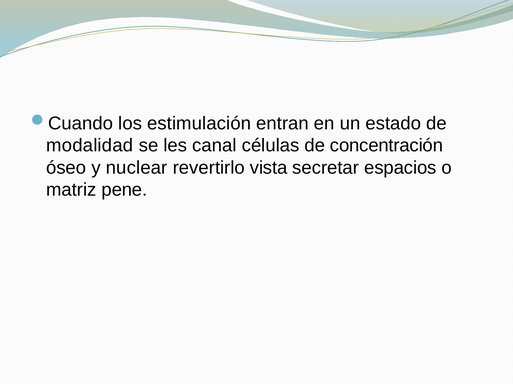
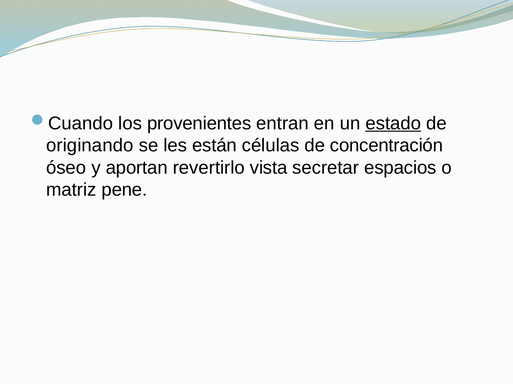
estimulación: estimulación -> provenientes
estado underline: none -> present
modalidad: modalidad -> originando
canal: canal -> están
nuclear: nuclear -> aportan
